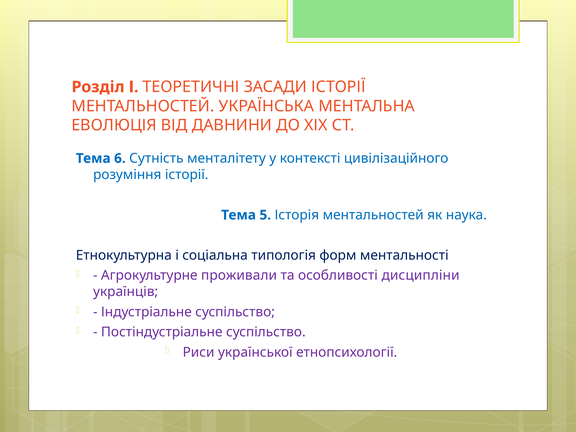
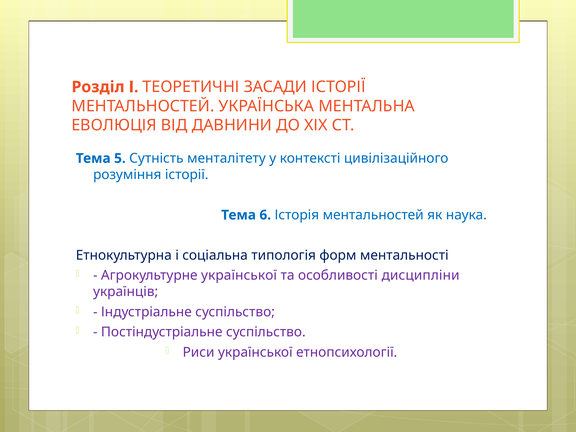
6: 6 -> 5
5: 5 -> 6
Агрокультурне проживали: проживали -> української
